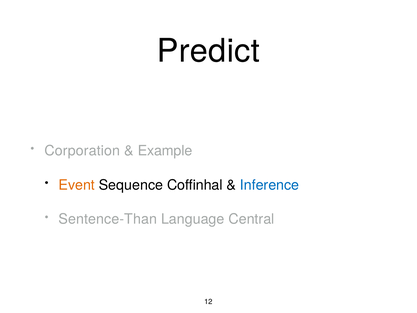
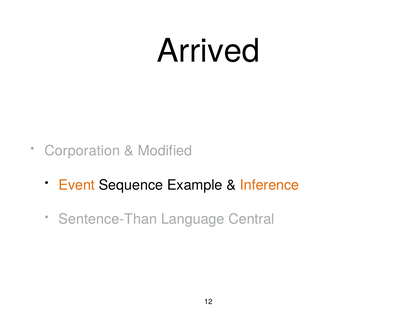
Predict: Predict -> Arrived
Example: Example -> Modified
Coffinhal: Coffinhal -> Example
Inference colour: blue -> orange
